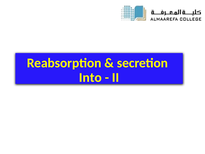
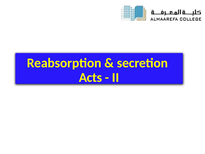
Into: Into -> Acts
